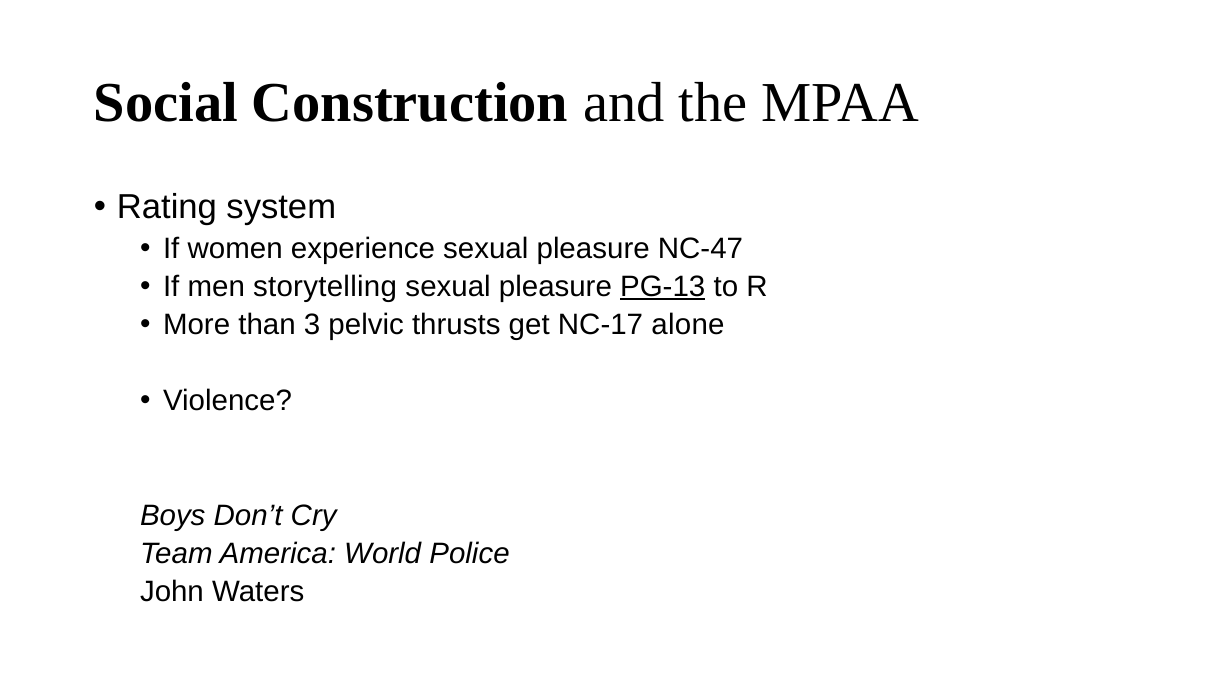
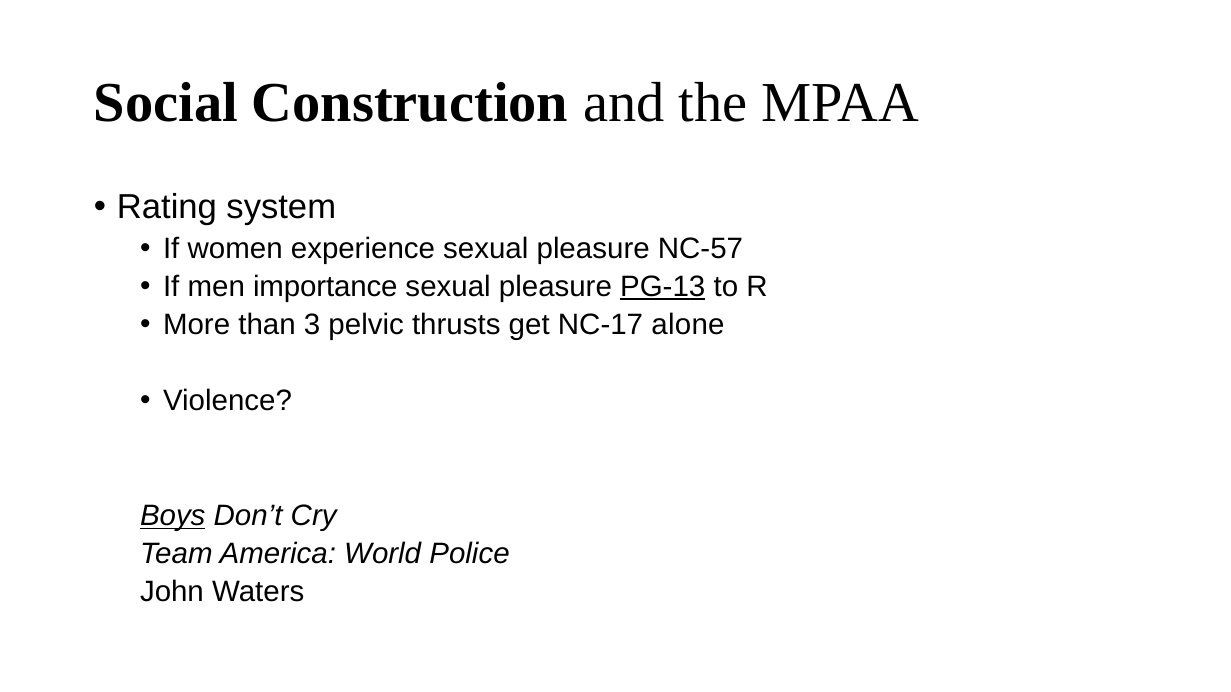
NC-47: NC-47 -> NC-57
storytelling: storytelling -> importance
Boys underline: none -> present
